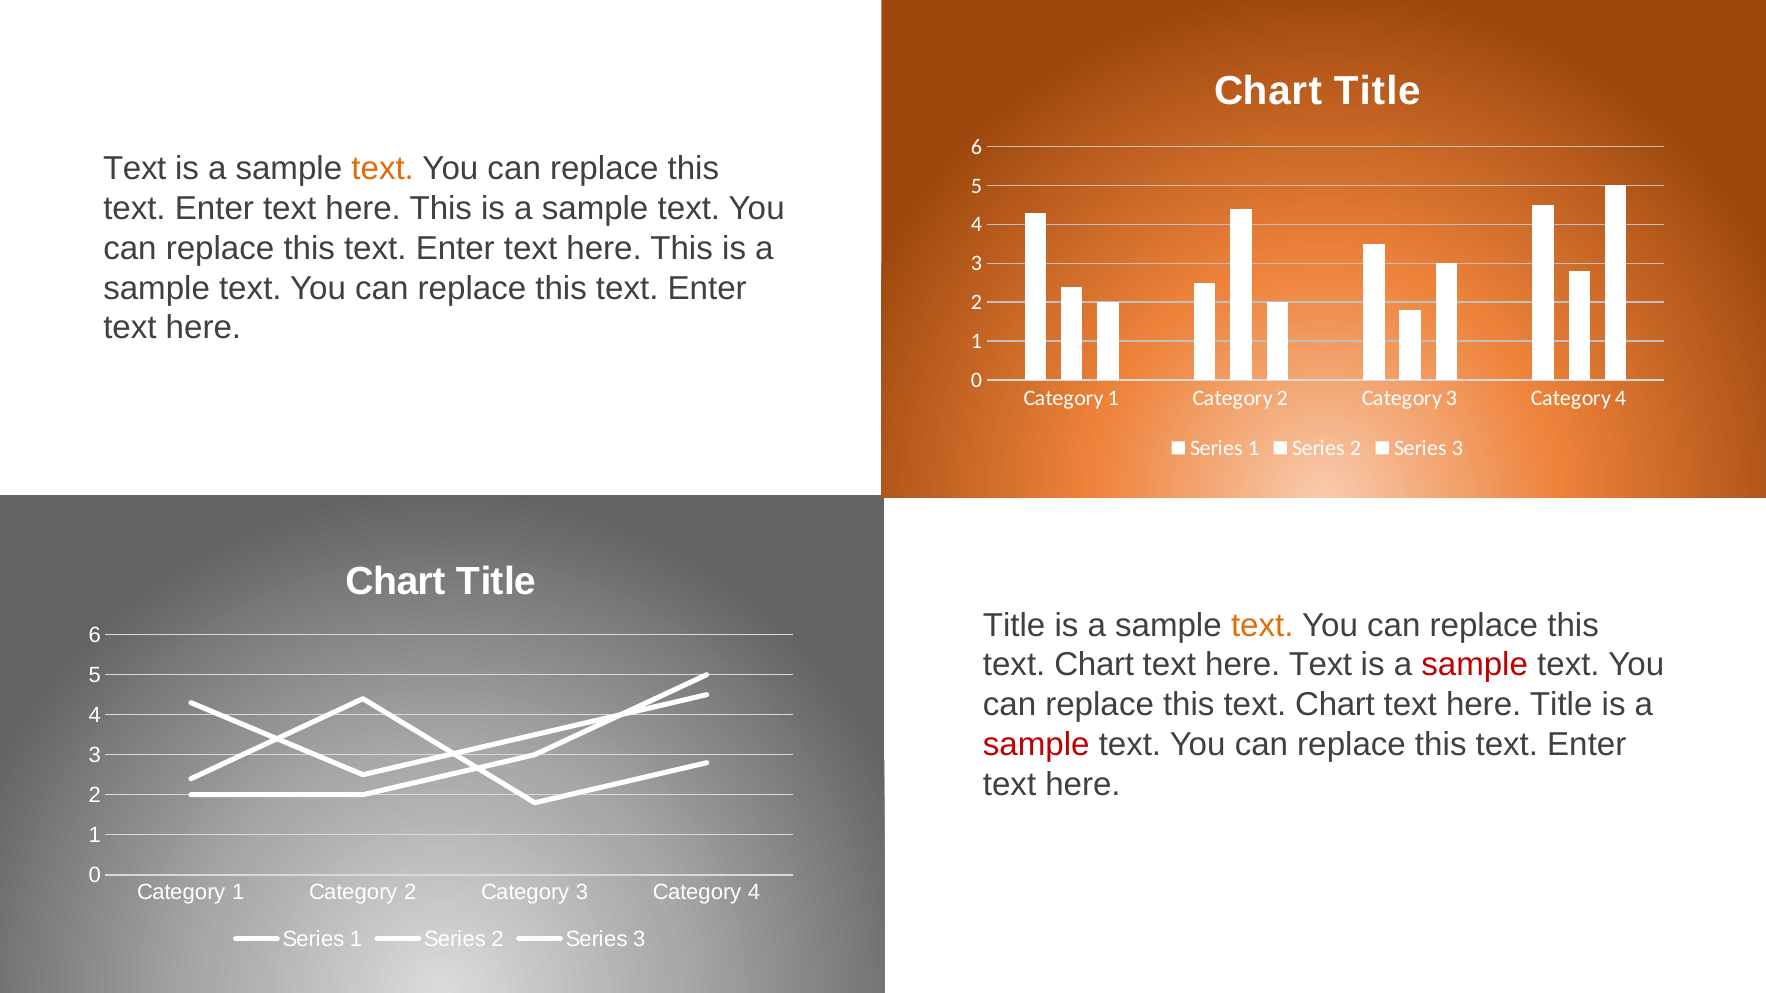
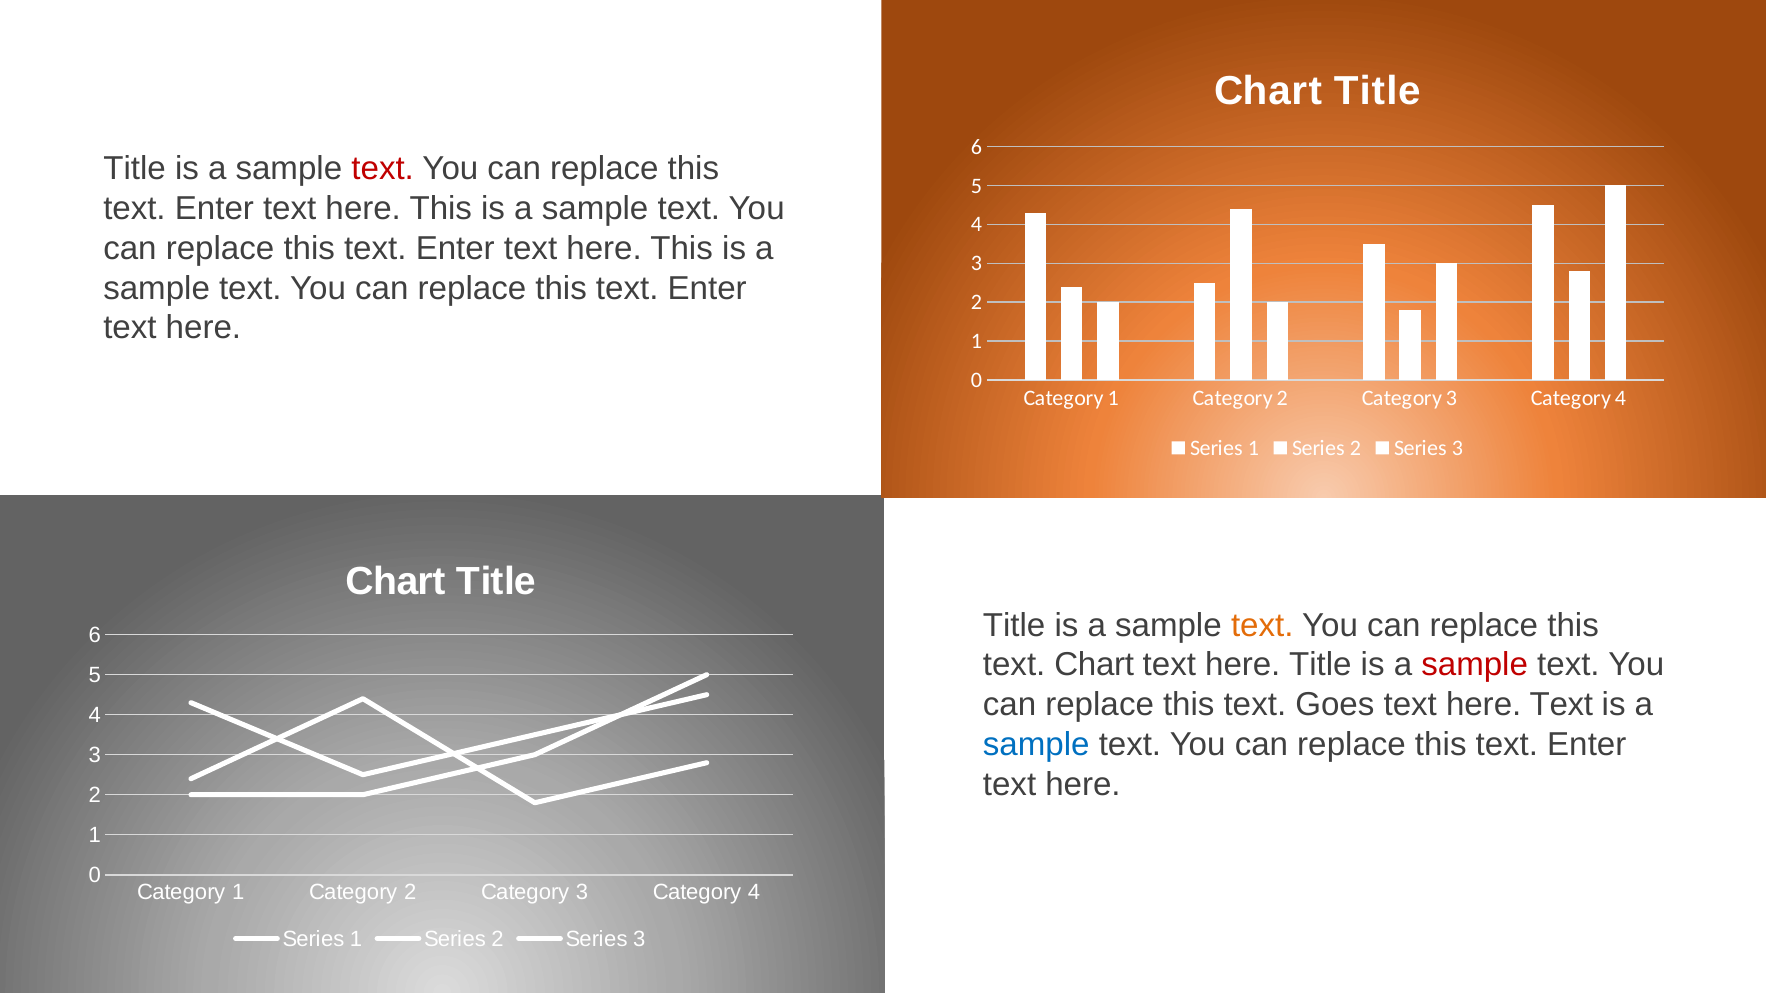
Text at (135, 169): Text -> Title
text at (383, 169) colour: orange -> red
Text at (1320, 665): Text -> Title
Chart at (1335, 705): Chart -> Goes
Title at (1561, 705): Title -> Text
sample at (1036, 745) colour: red -> blue
